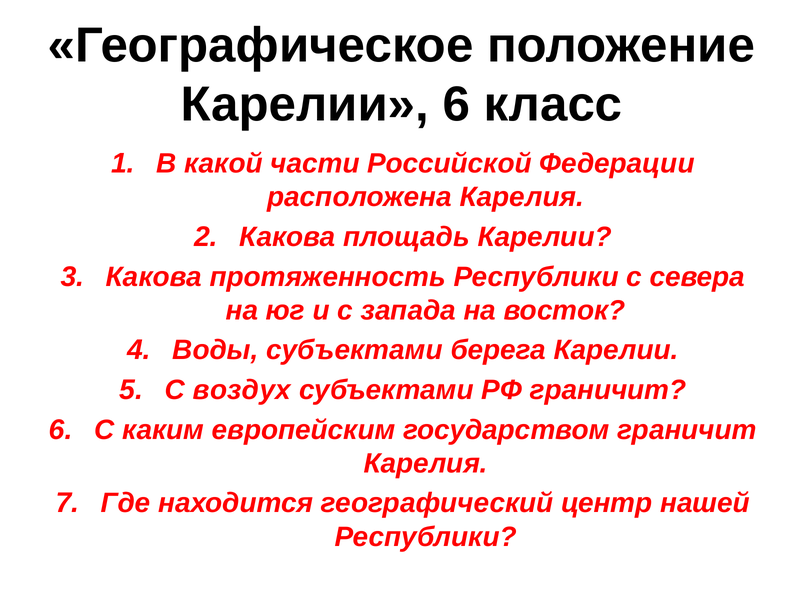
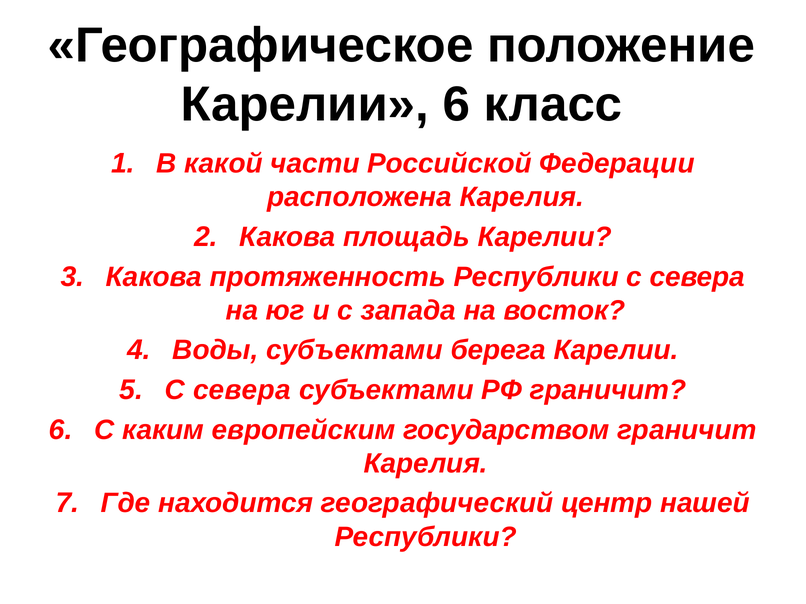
воздух at (242, 390): воздух -> севера
